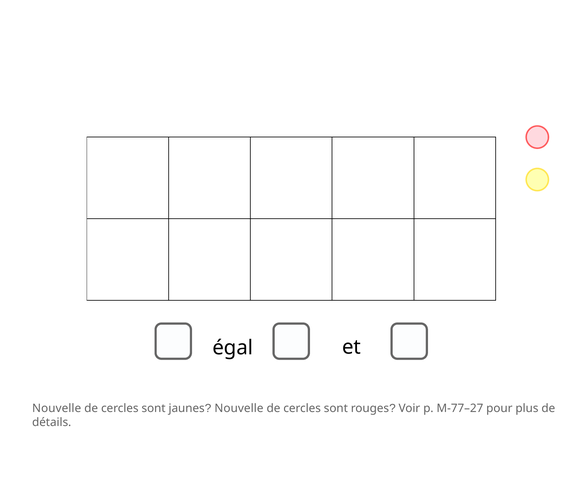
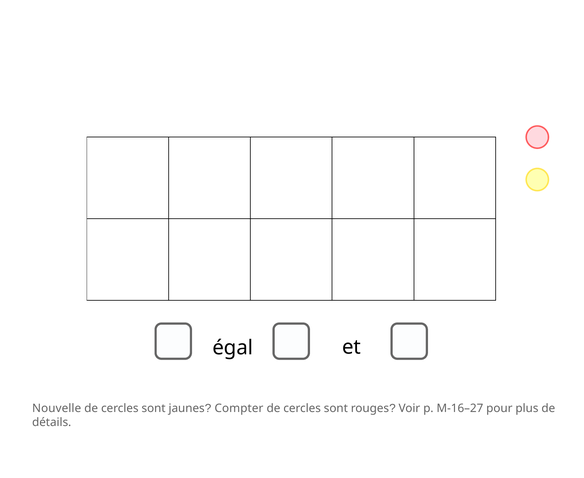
Nouvelle at (239, 409): Nouvelle -> Compter
M-77–27: M-77–27 -> M-16–27
